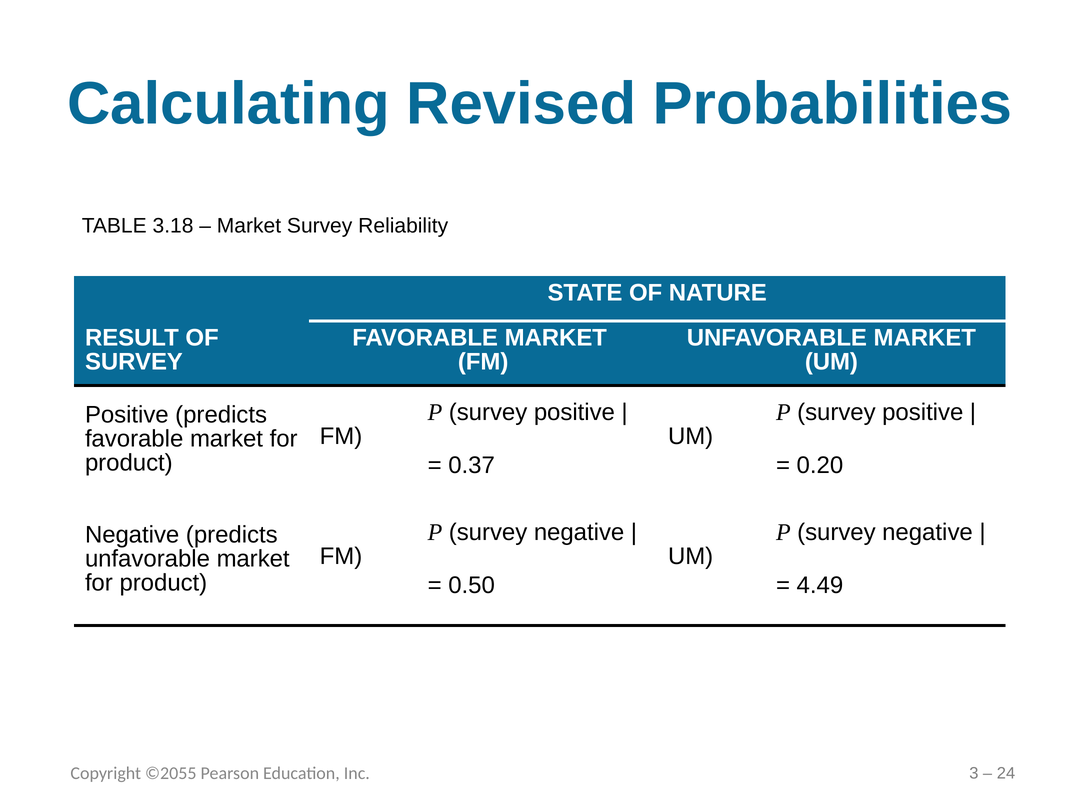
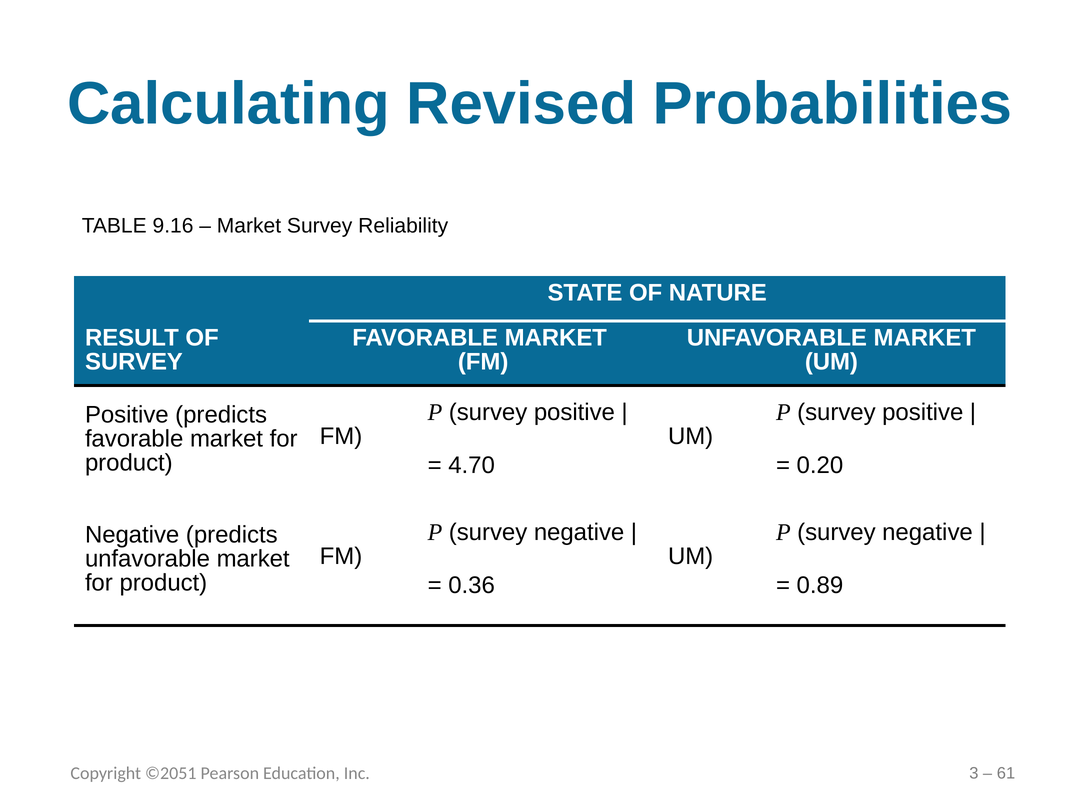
3.18: 3.18 -> 9.16
0.37: 0.37 -> 4.70
0.50: 0.50 -> 0.36
4.49: 4.49 -> 0.89
24: 24 -> 61
©2055: ©2055 -> ©2051
